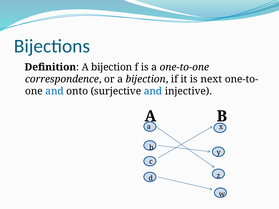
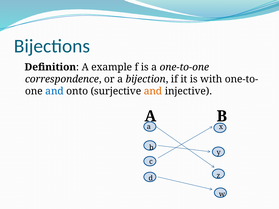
Definition A bijection: bijection -> example
next: next -> with
and at (153, 91) colour: blue -> orange
